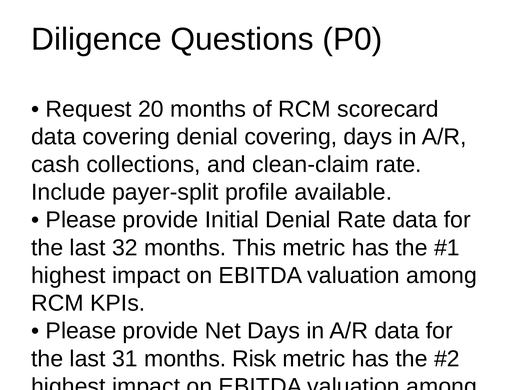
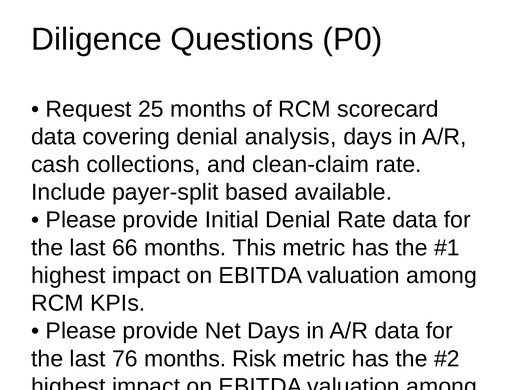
20: 20 -> 25
denial covering: covering -> analysis
profile: profile -> based
32: 32 -> 66
31: 31 -> 76
